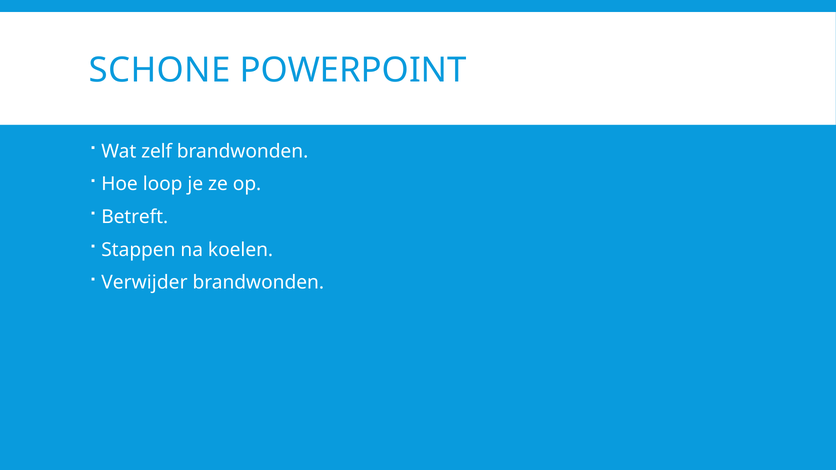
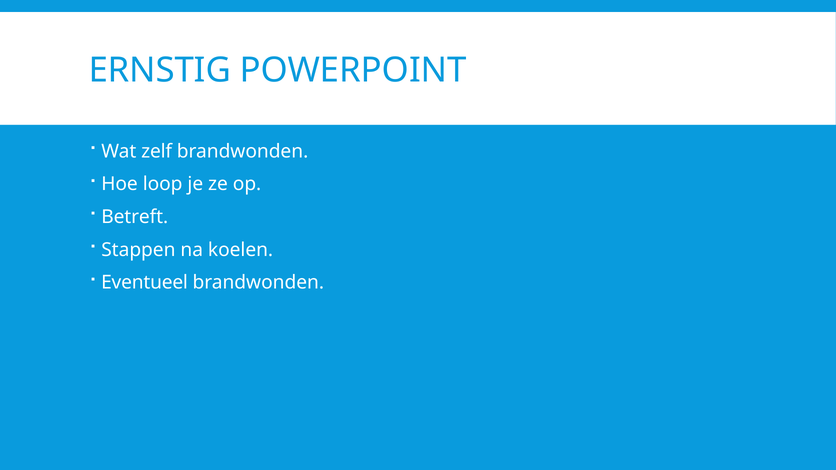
SCHONE: SCHONE -> ERNSTIG
Verwijder: Verwijder -> Eventueel
